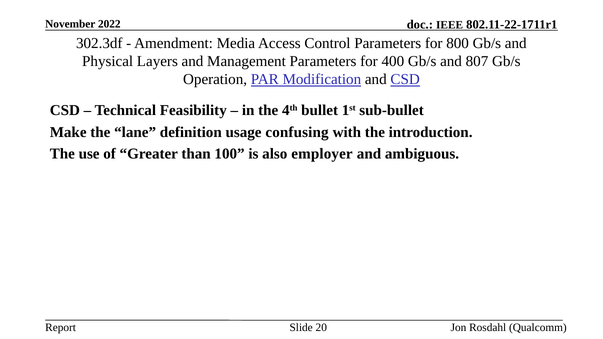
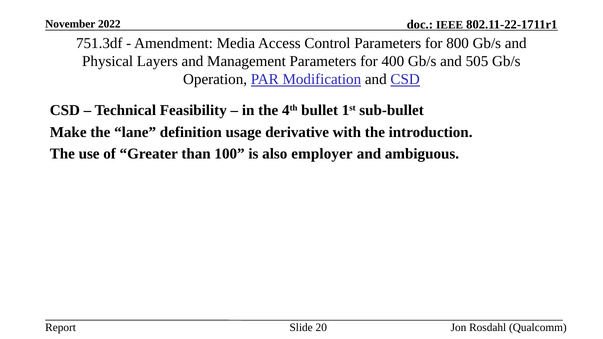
302.3df: 302.3df -> 751.3df
807: 807 -> 505
confusing: confusing -> derivative
